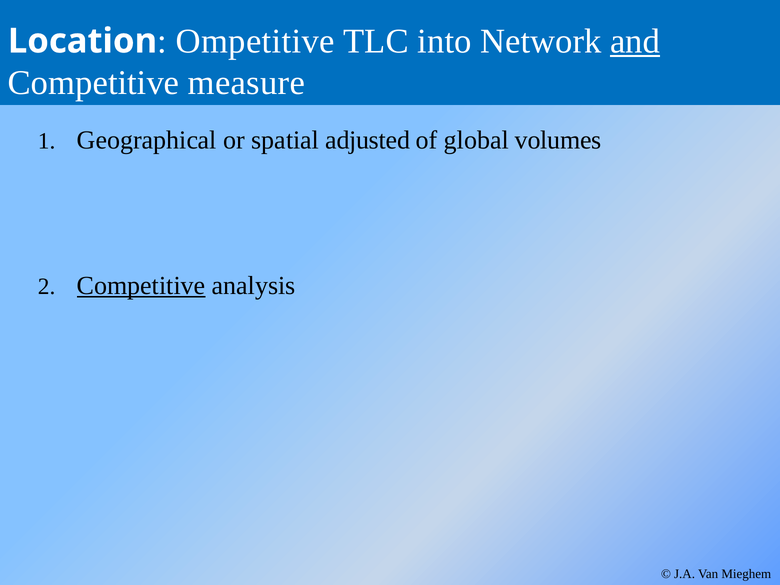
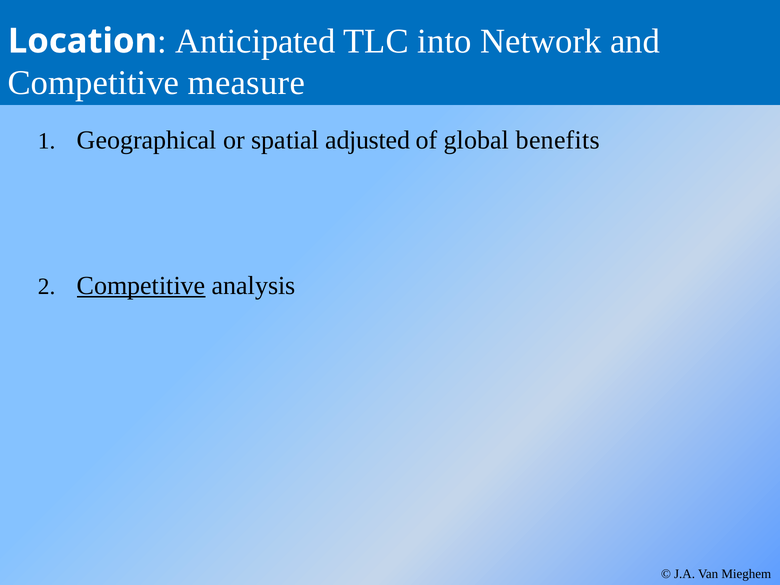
Ompetitive: Ompetitive -> Anticipated
and underline: present -> none
volumes: volumes -> benefits
